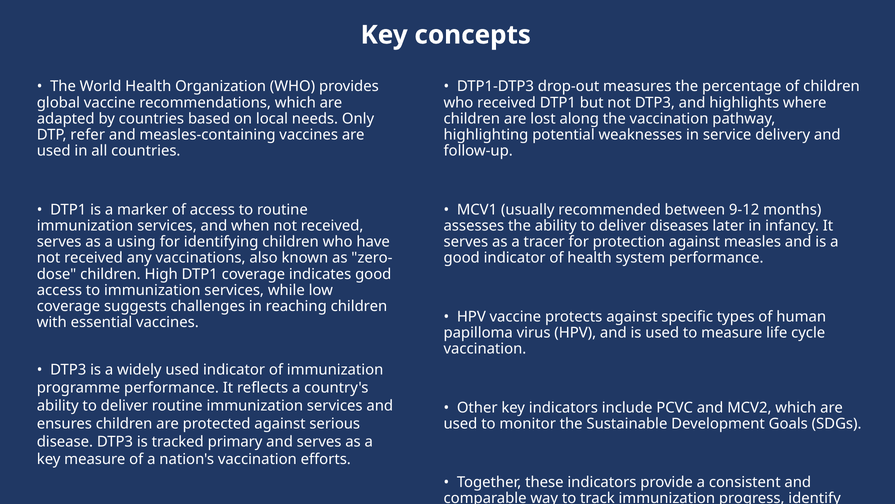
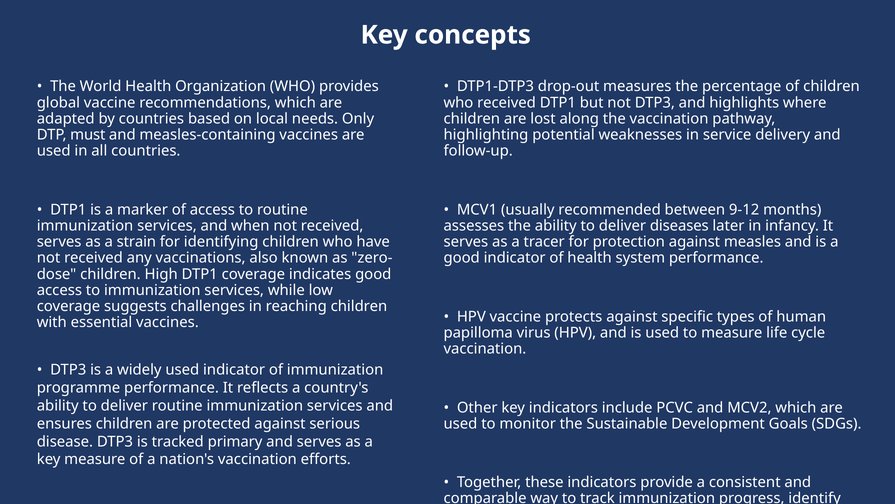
refer: refer -> must
using: using -> strain
